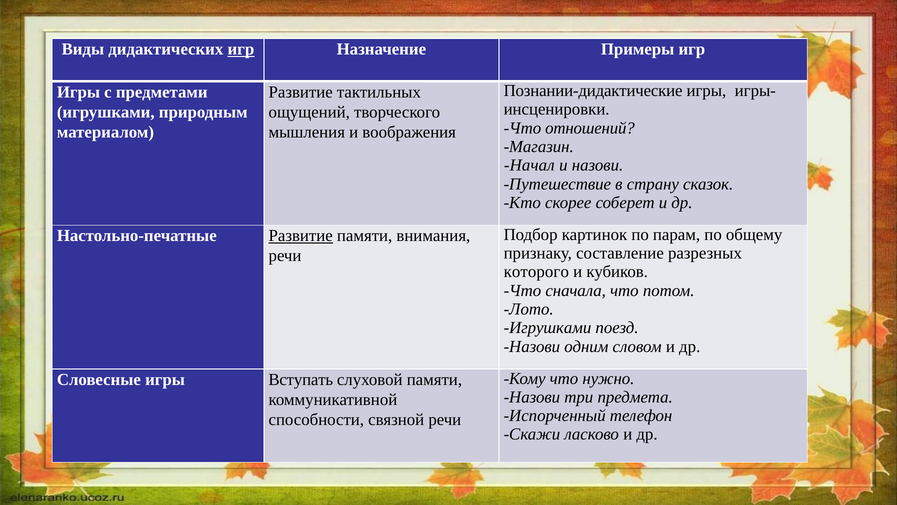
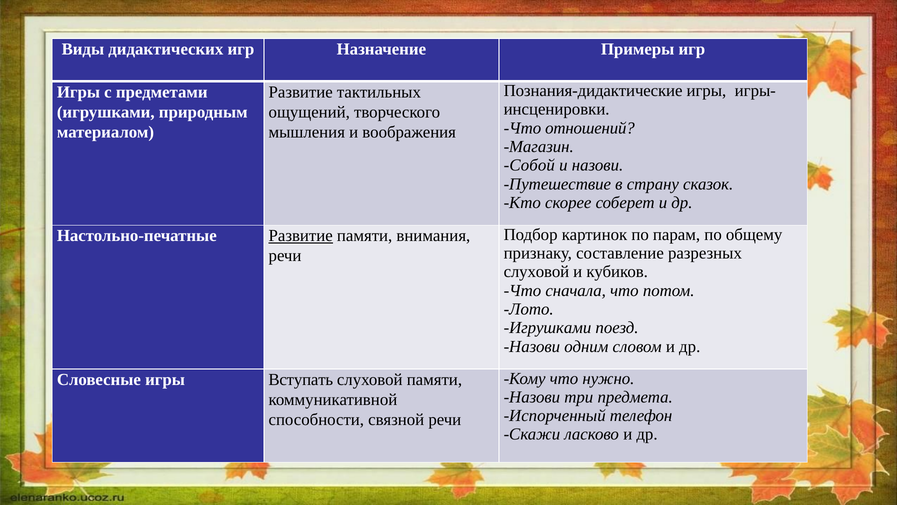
игр at (241, 49) underline: present -> none
Познании-дидактические: Познании-дидактические -> Познания-дидактические
Начал: Начал -> Собой
которого at (536, 272): которого -> слуховой
